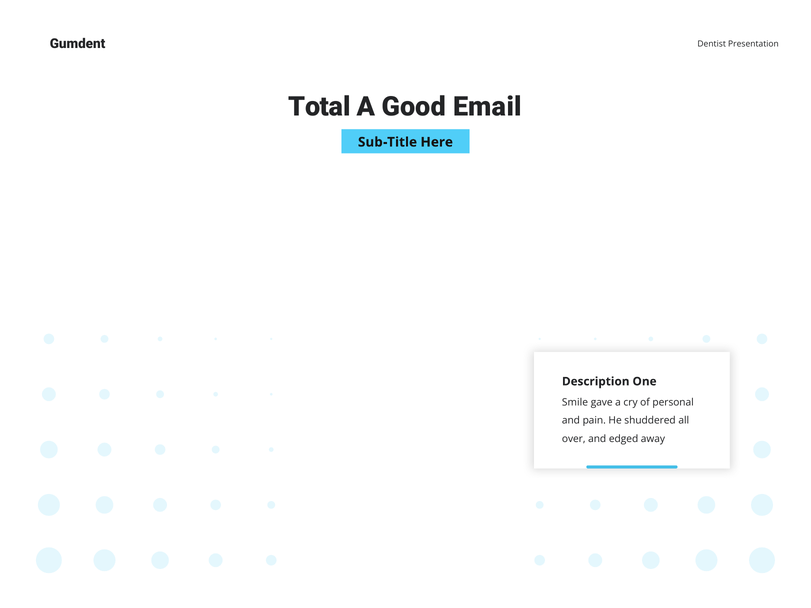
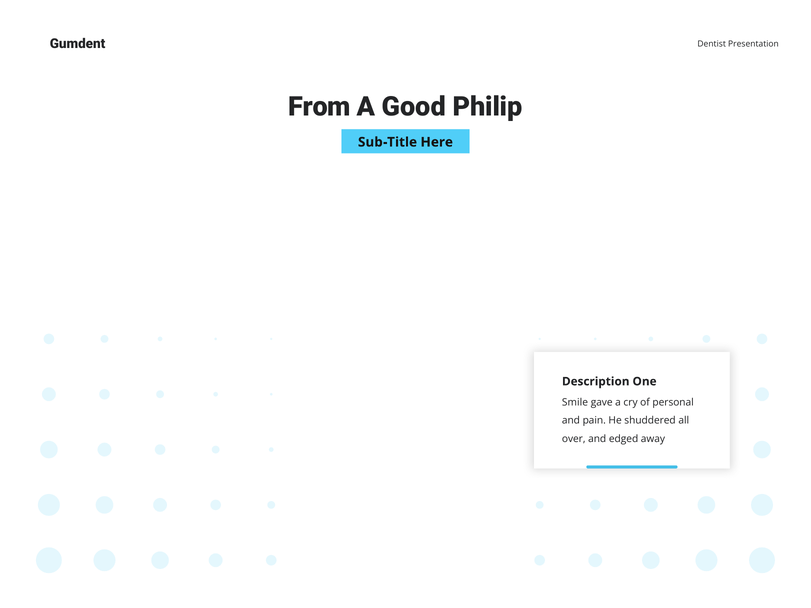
Total: Total -> From
Email: Email -> Philip
